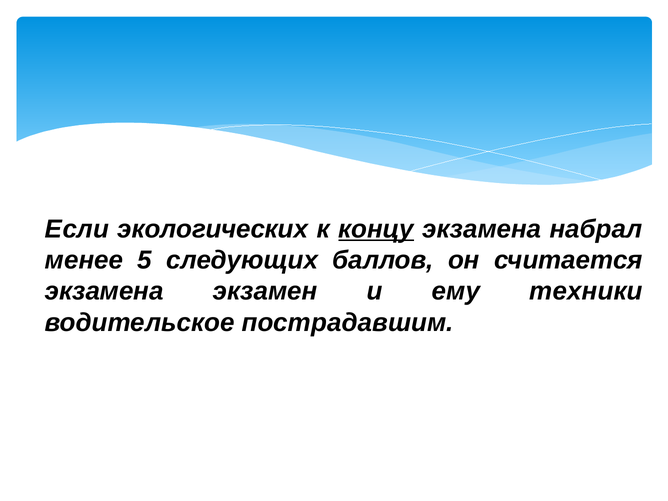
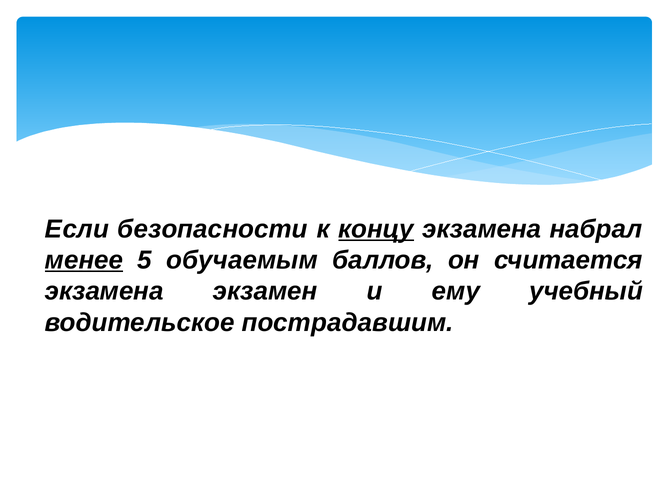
экологических: экологических -> безопасности
менее underline: none -> present
следующих: следующих -> обучаемым
техники: техники -> учебный
